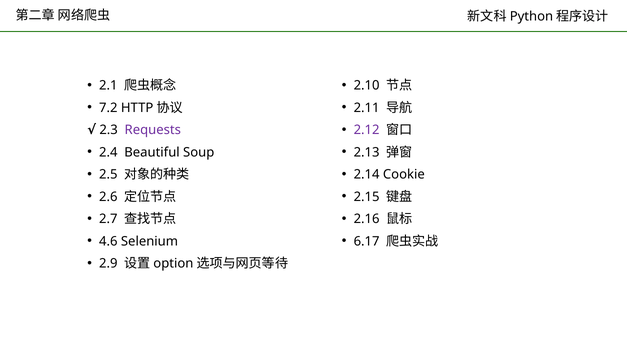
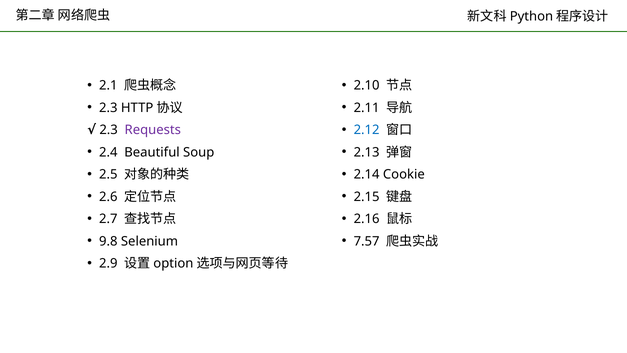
7.2 at (108, 108): 7.2 -> 2.3
2.12 colour: purple -> blue
4.6: 4.6 -> 9.8
6.17: 6.17 -> 7.57
